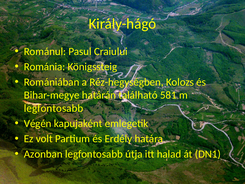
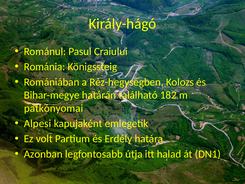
581: 581 -> 182
legfontosabb at (54, 108): legfontosabb -> patkónyomai
Végén: Végén -> Alpesi
